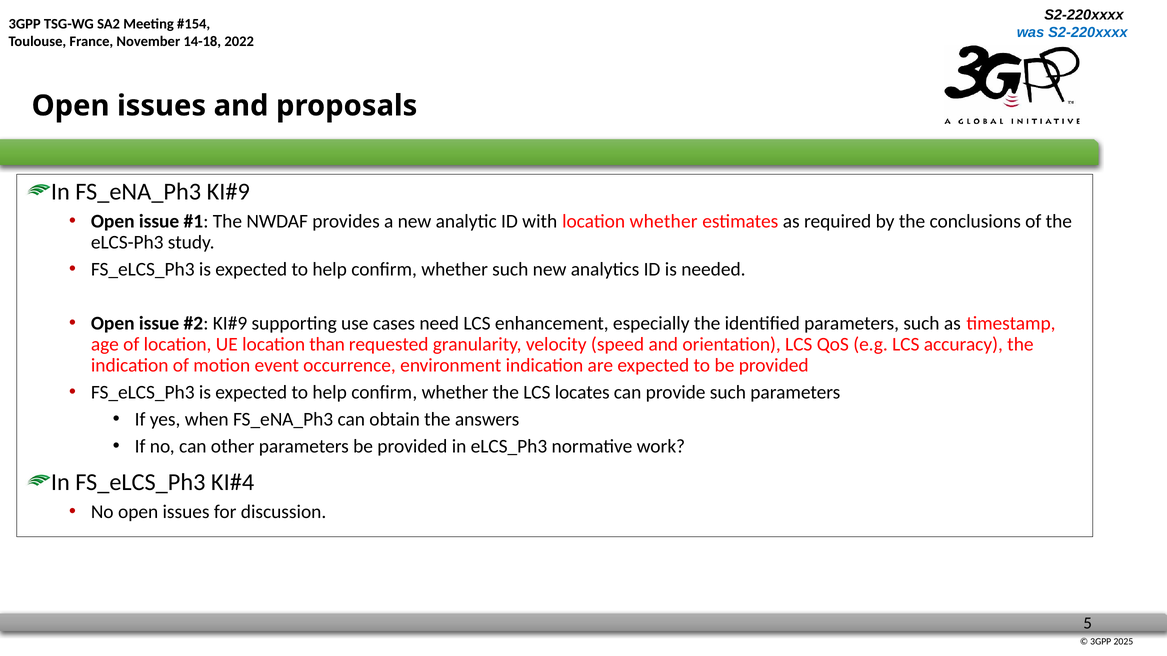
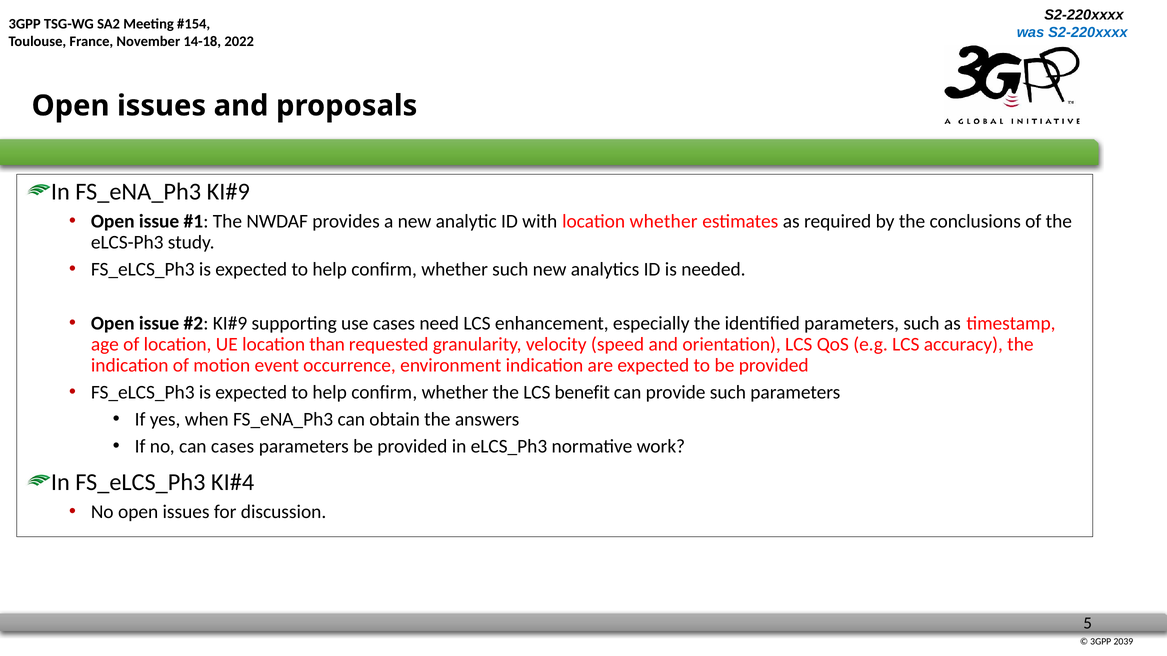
locates: locates -> benefit
can other: other -> cases
2025: 2025 -> 2039
